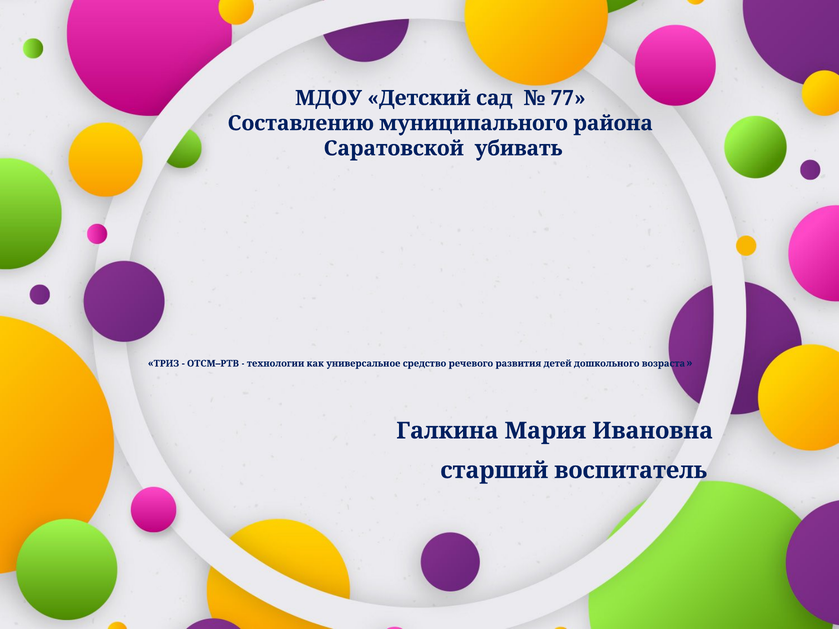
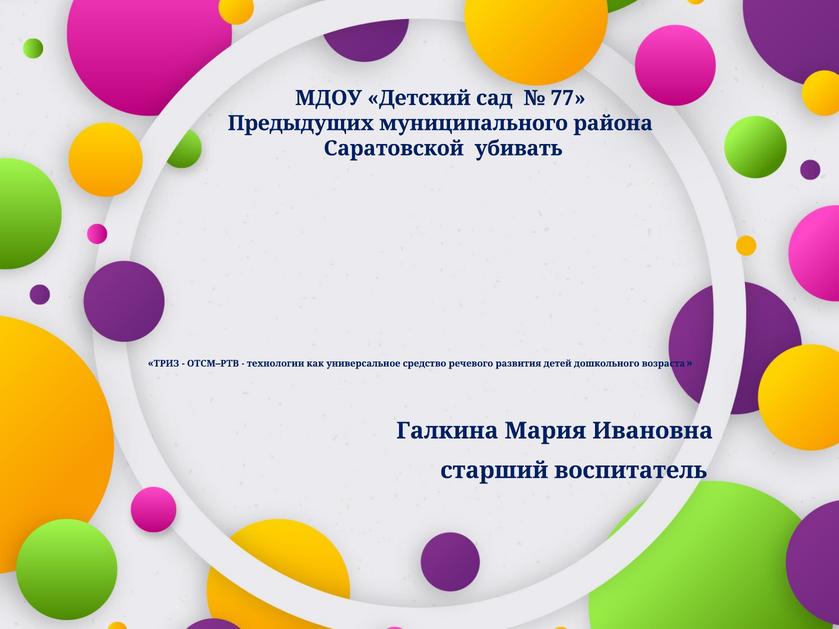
Составлению: Составлению -> Предыдущих
